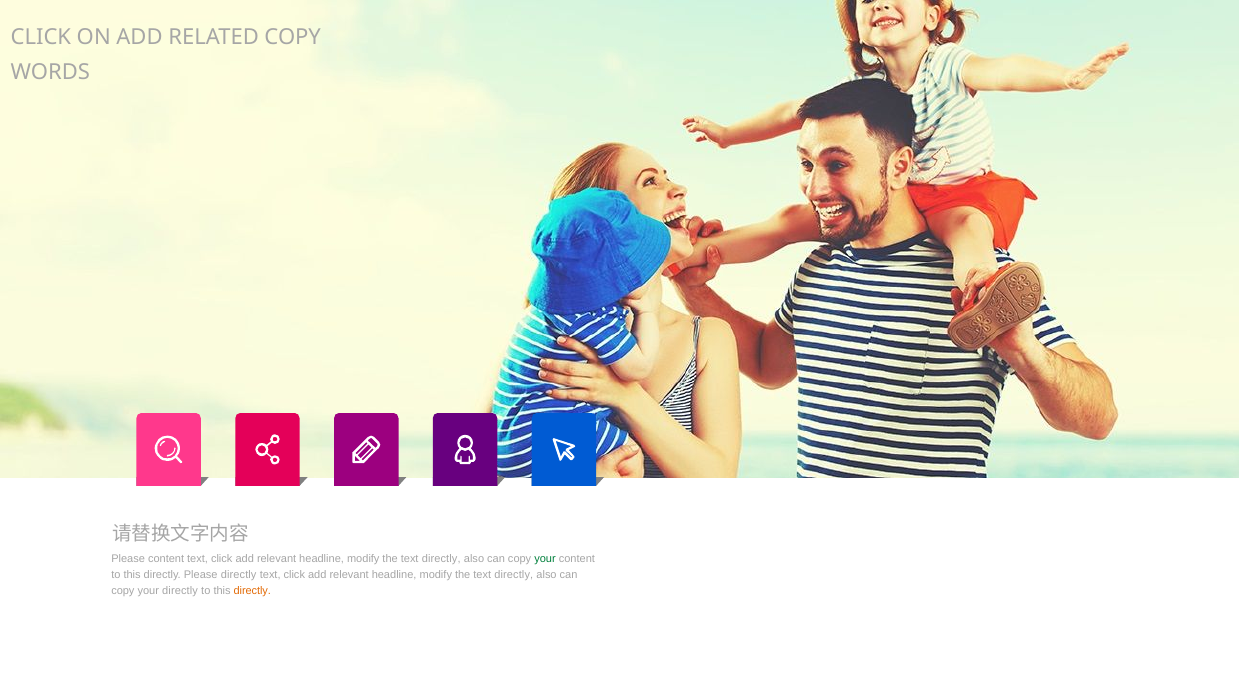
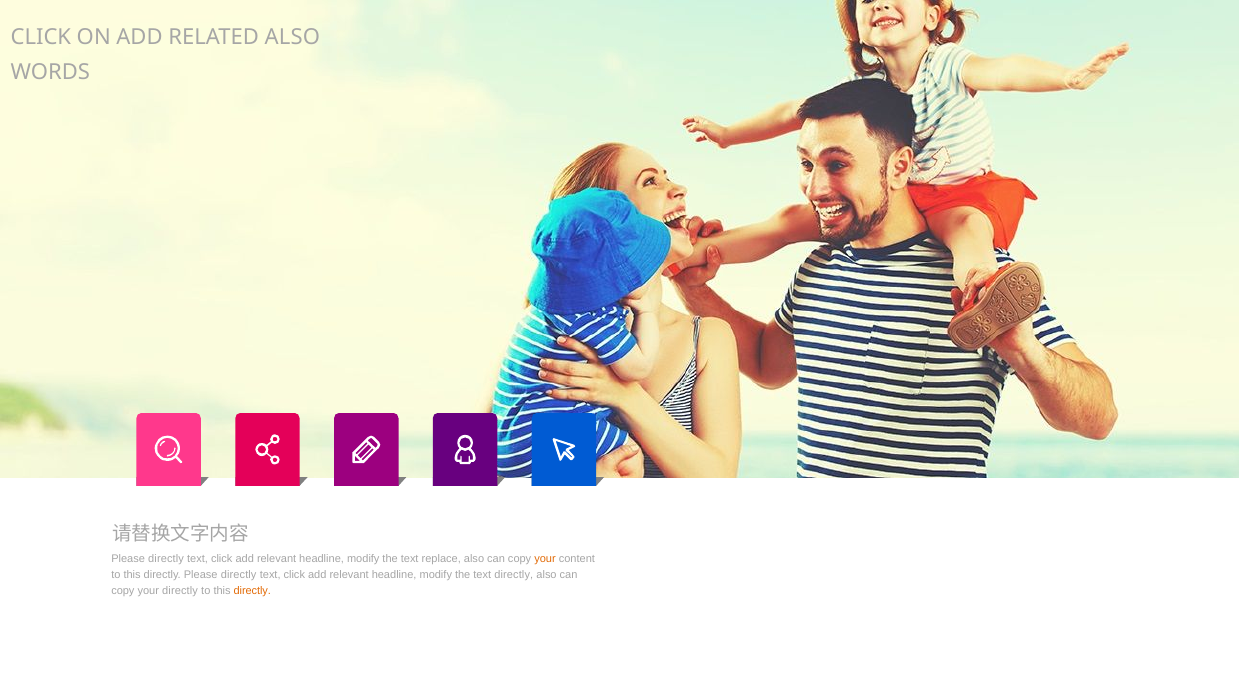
RELATED COPY: COPY -> ALSO
content at (166, 559): content -> directly
directly at (441, 559): directly -> replace
your at (545, 559) colour: green -> orange
